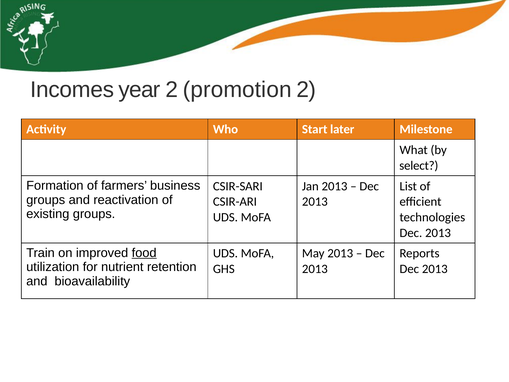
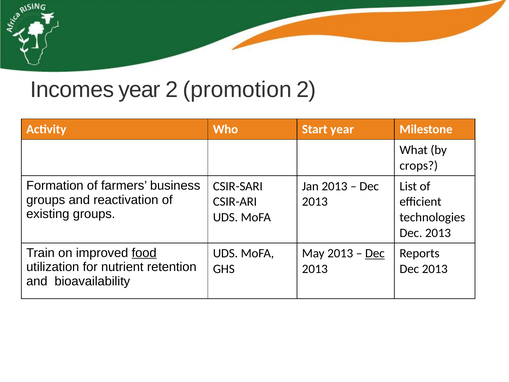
Start later: later -> year
select: select -> crops
Dec at (375, 253) underline: none -> present
